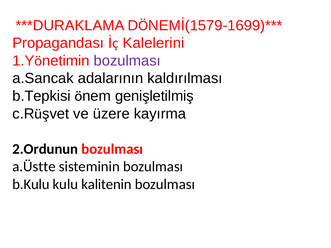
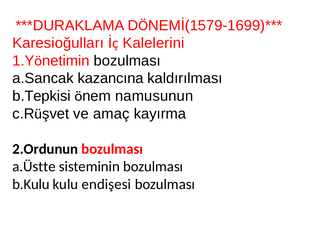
Propagandası: Propagandası -> Karesioğulları
bozulması at (127, 61) colour: purple -> black
adalarının: adalarının -> kazancına
genişletilmiş: genişletilmiş -> namusunun
üzere: üzere -> amaç
kalitenin: kalitenin -> endişesi
